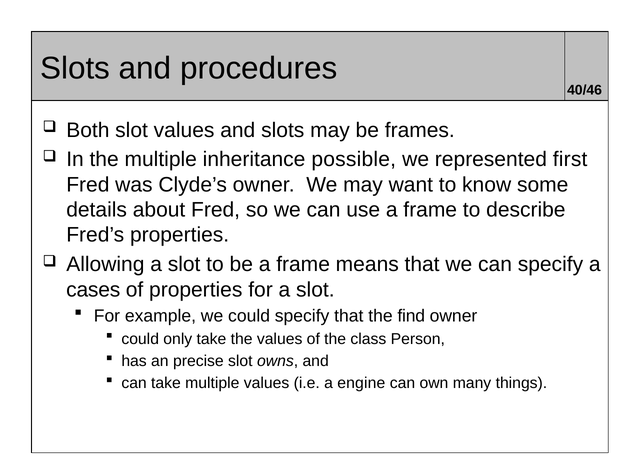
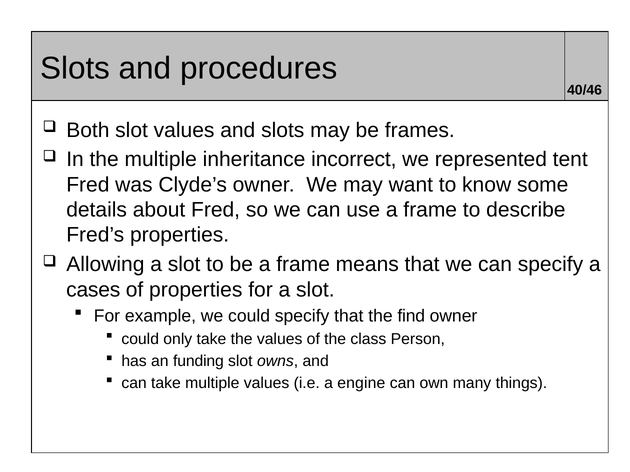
possible: possible -> incorrect
first: first -> tent
precise: precise -> funding
